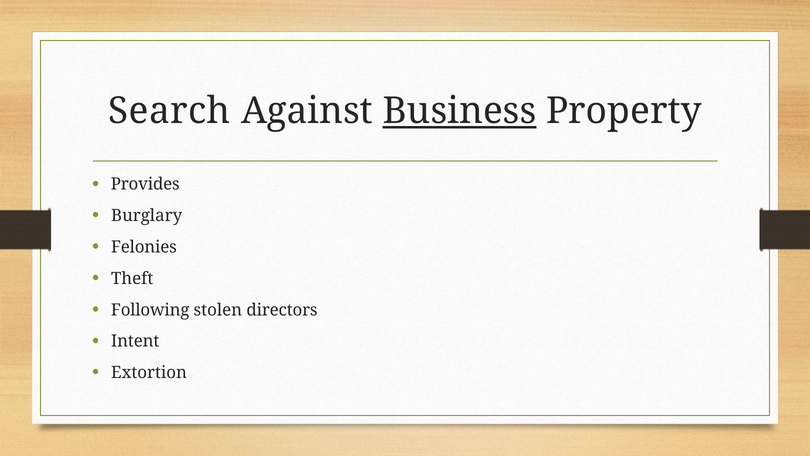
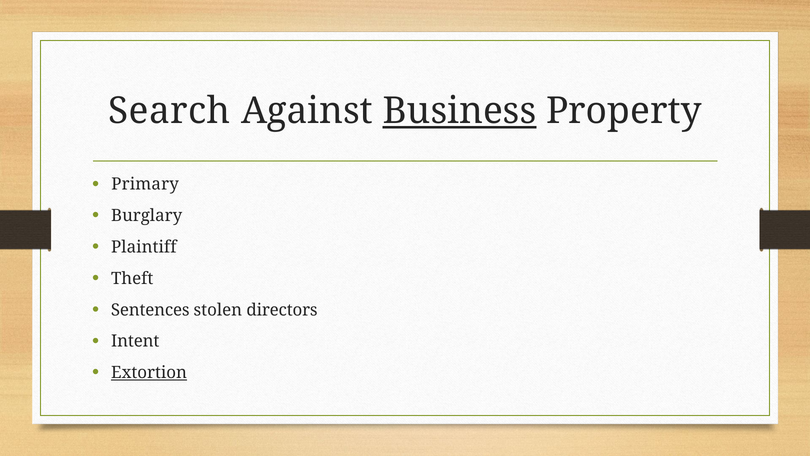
Provides: Provides -> Primary
Felonies: Felonies -> Plaintiff
Following: Following -> Sentences
Extortion underline: none -> present
